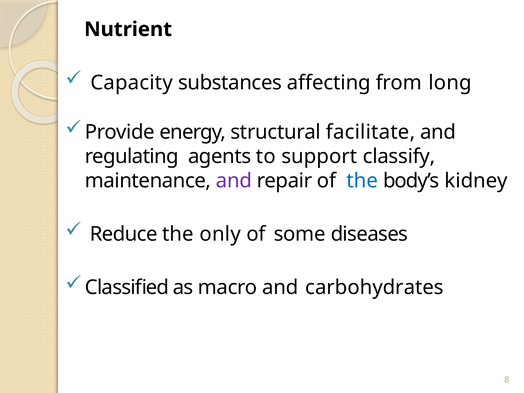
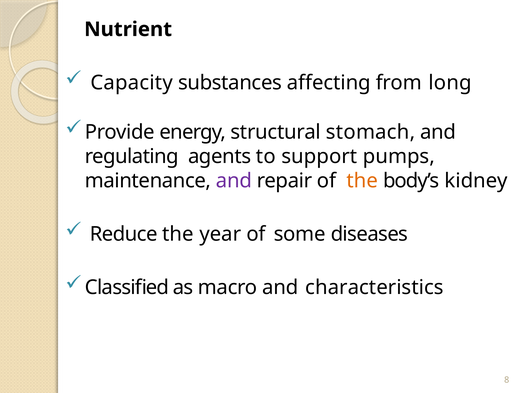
facilitate: facilitate -> stomach
classify: classify -> pumps
the at (362, 181) colour: blue -> orange
only: only -> year
carbohydrates: carbohydrates -> characteristics
